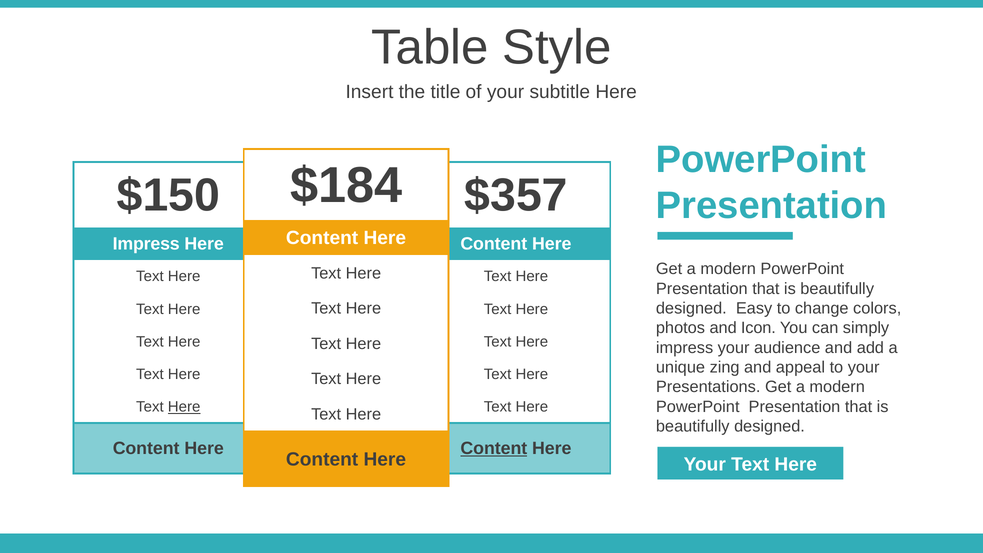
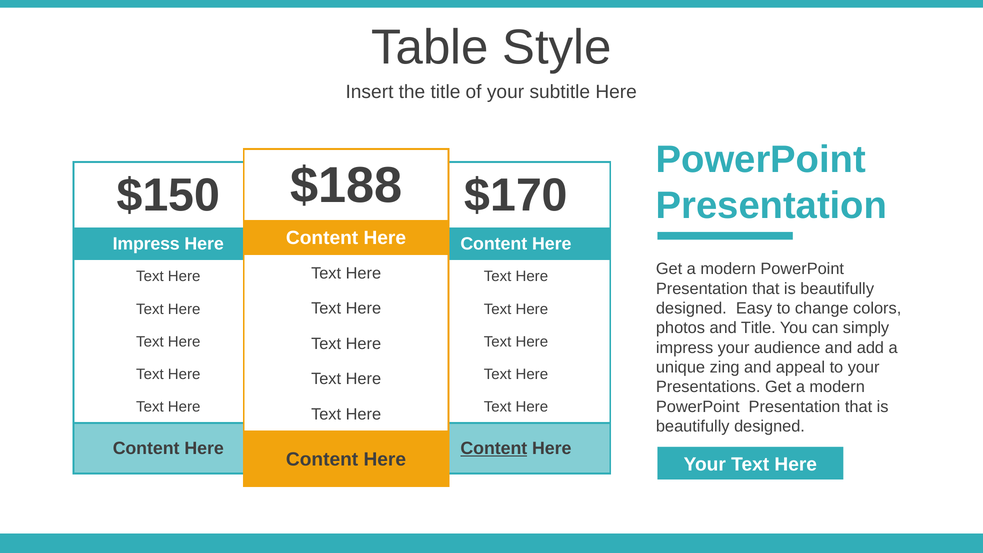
$184: $184 -> $188
$357: $357 -> $170
and Icon: Icon -> Title
Here at (184, 407) underline: present -> none
